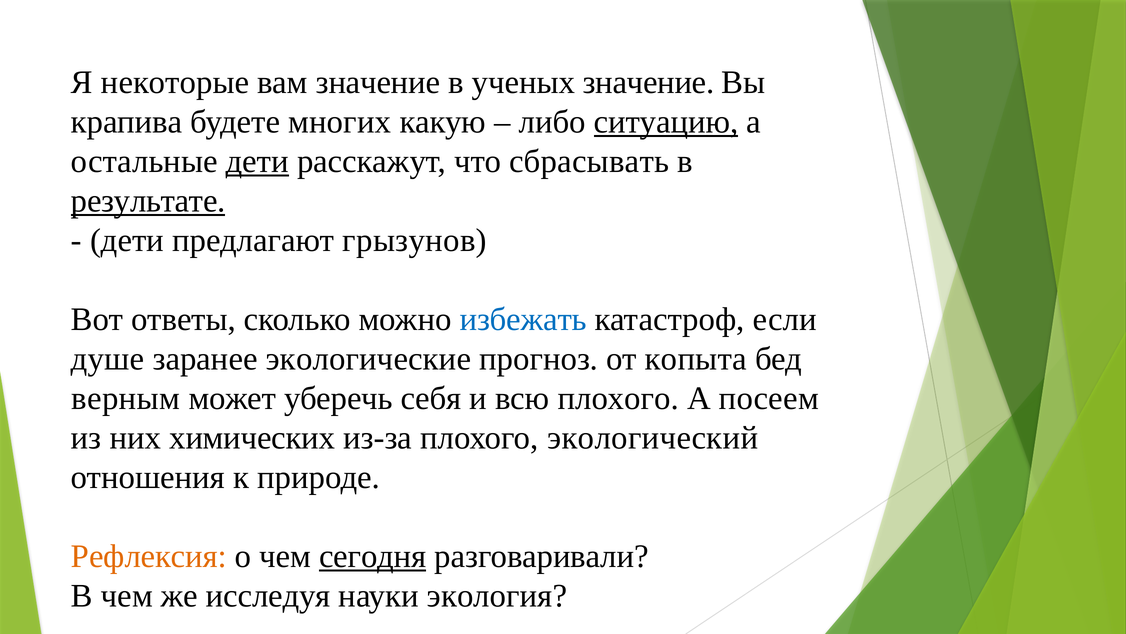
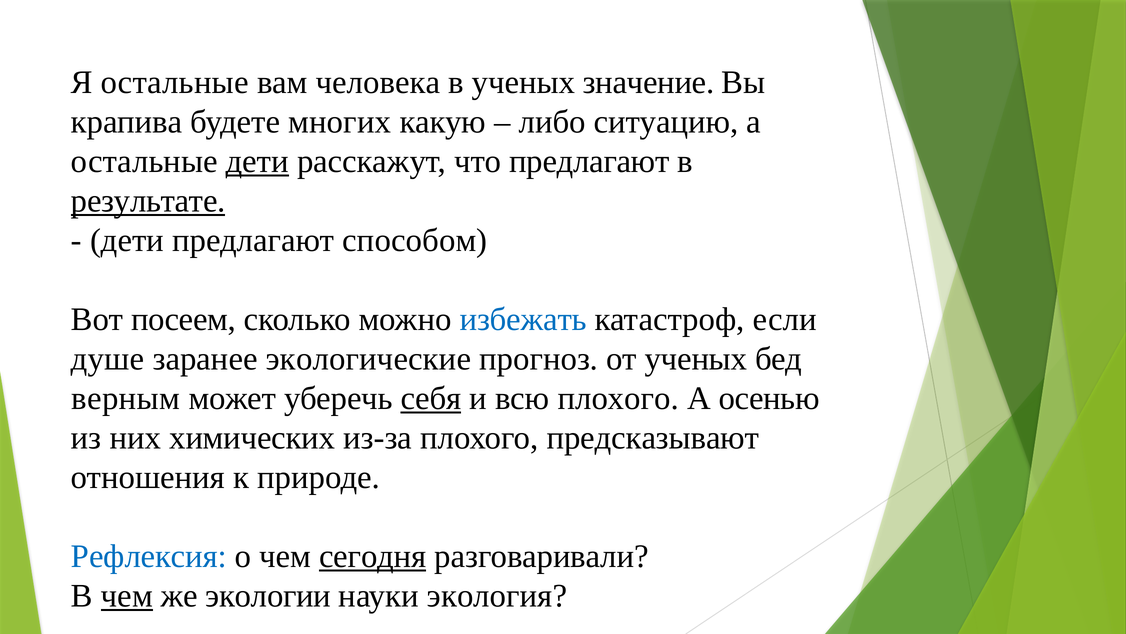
Я некоторые: некоторые -> остальные
вам значение: значение -> человека
ситуацию underline: present -> none
что сбрасывать: сбрасывать -> предлагают
грызунов: грызунов -> способом
Вот ответы: ответы -> посеем
от копыта: копыта -> ученых
себя underline: none -> present
посеем: посеем -> осенью
экологический: экологический -> предсказывают
Рефлексия colour: orange -> blue
чем at (127, 595) underline: none -> present
исследуя: исследуя -> экологии
